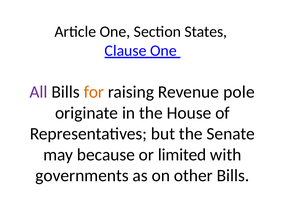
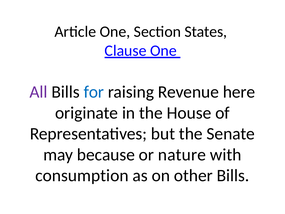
for colour: orange -> blue
pole: pole -> here
limited: limited -> nature
governments: governments -> consumption
